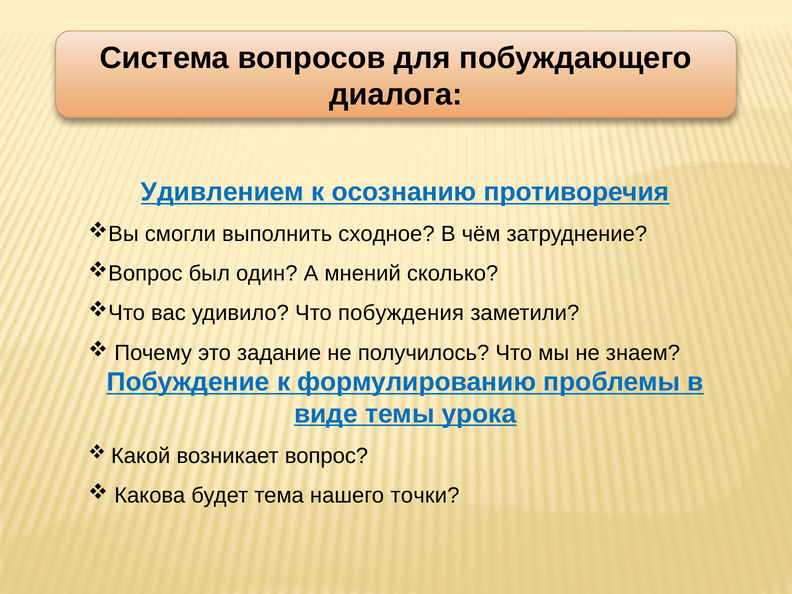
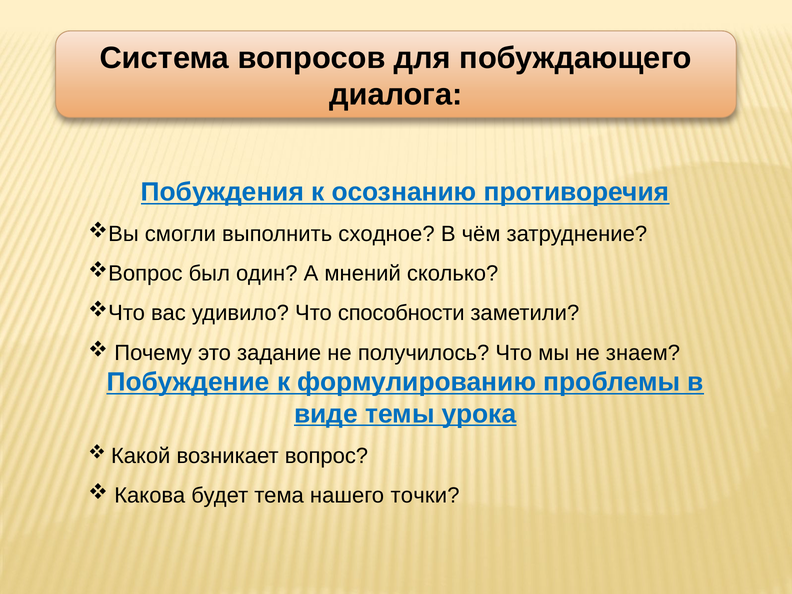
Удивлением: Удивлением -> Побуждения
побуждения: побуждения -> способности
